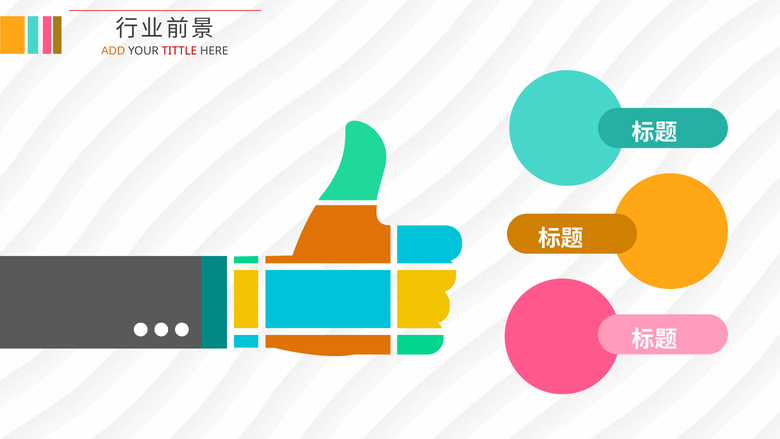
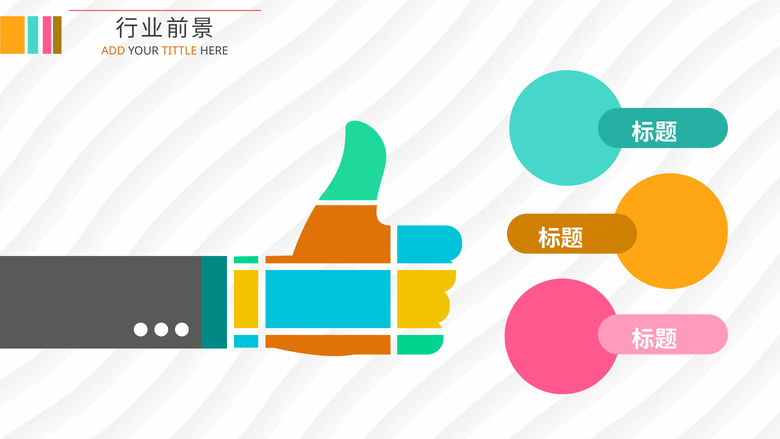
TITTLE colour: red -> orange
